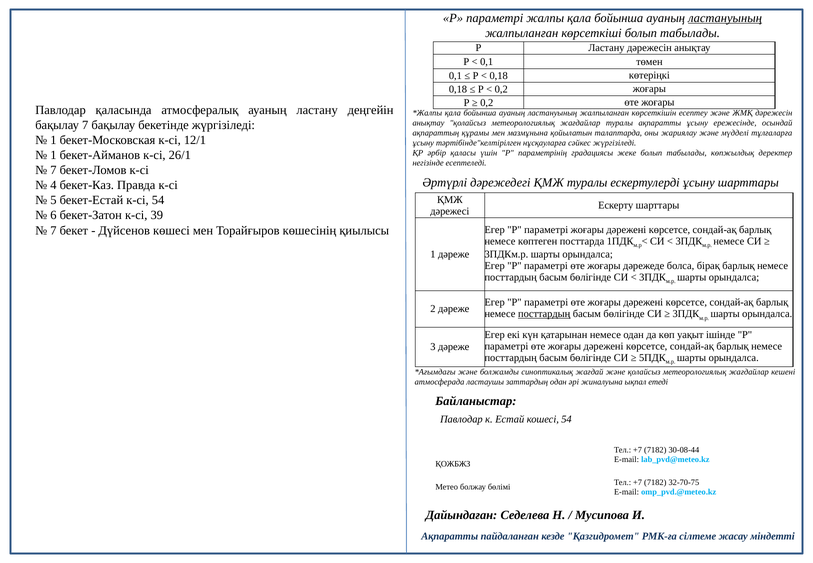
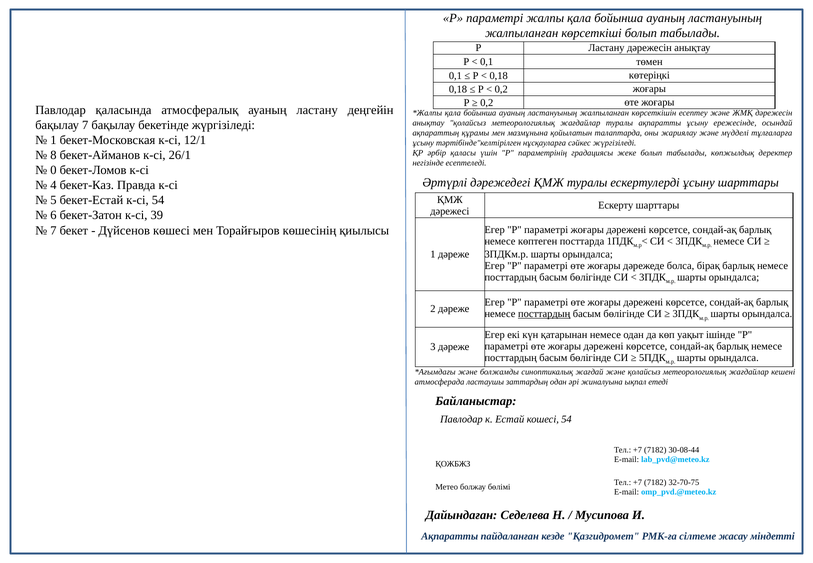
ластануының at (725, 18) underline: present -> none
1 at (53, 155): 1 -> 8
7 at (53, 170): 7 -> 0
